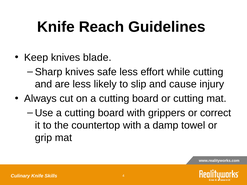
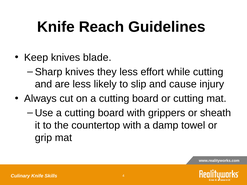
safe: safe -> they
correct: correct -> sheath
